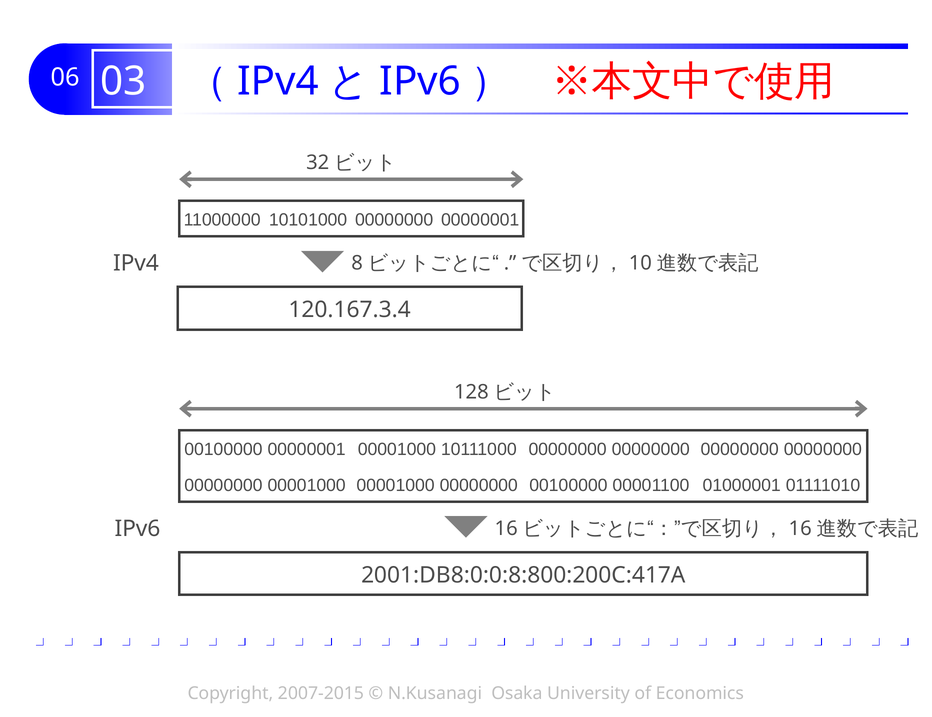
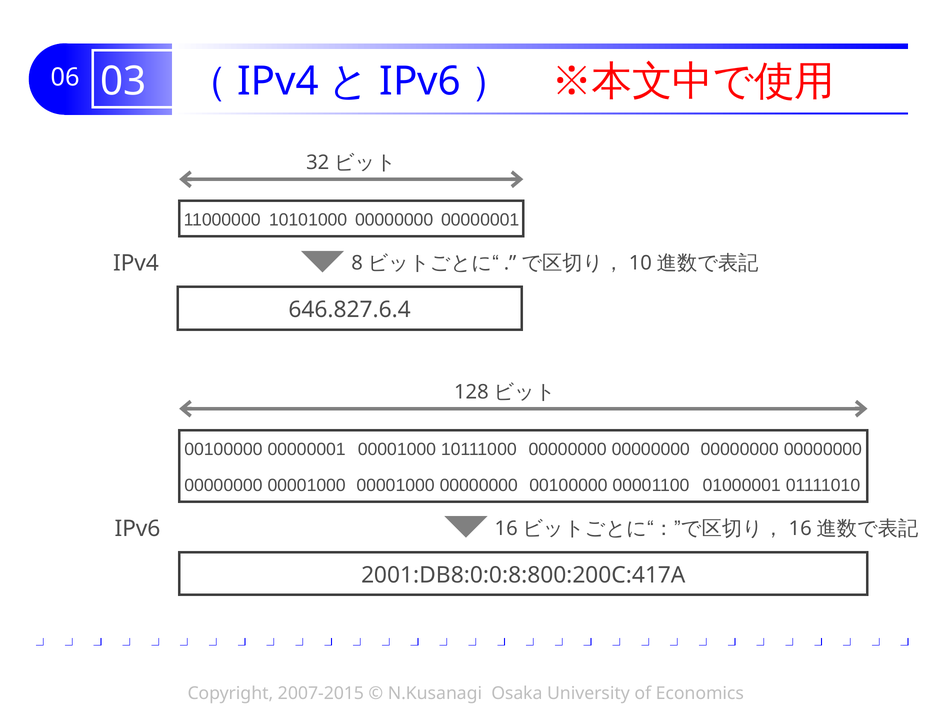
120.167.3.4: 120.167.3.4 -> 646.827.6.4
